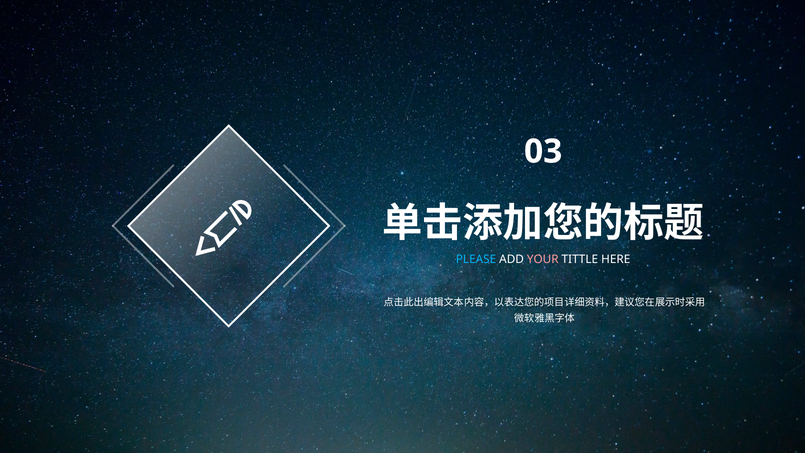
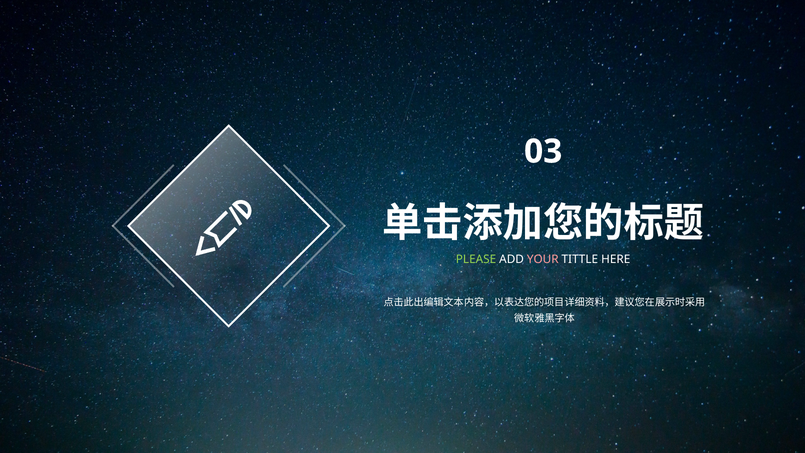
PLEASE colour: light blue -> light green
